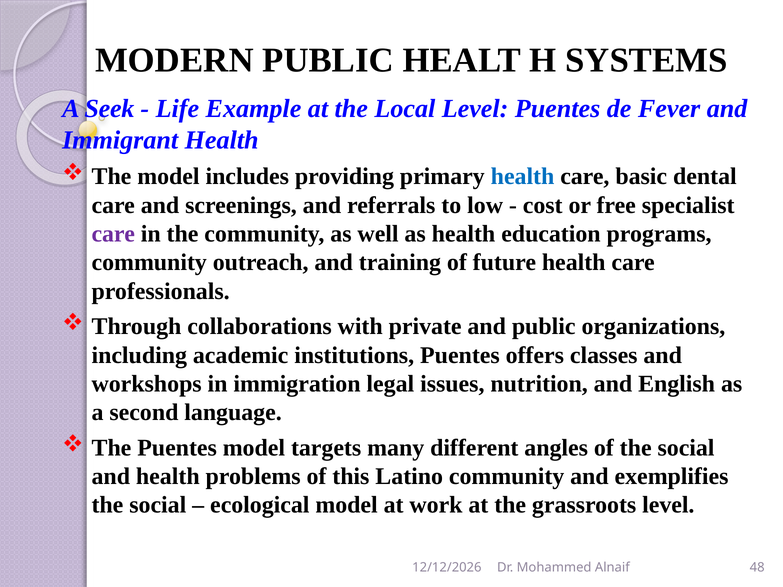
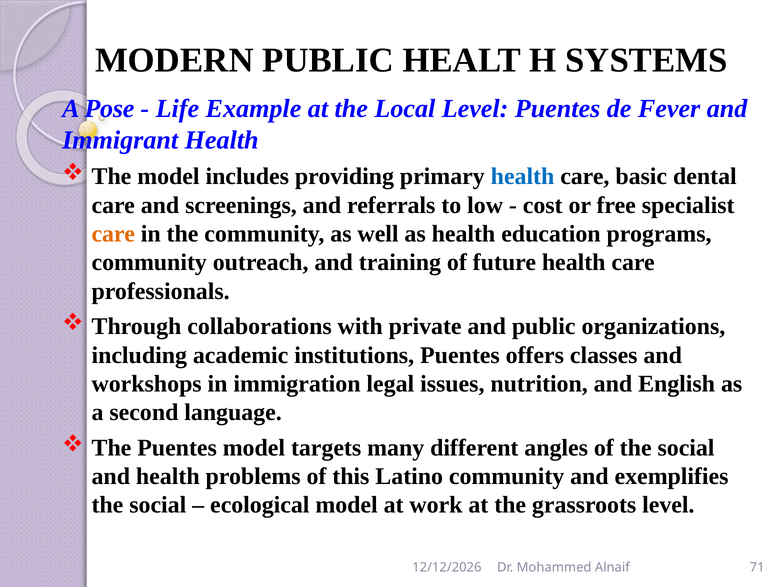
Seek: Seek -> Pose
care at (113, 234) colour: purple -> orange
48: 48 -> 71
